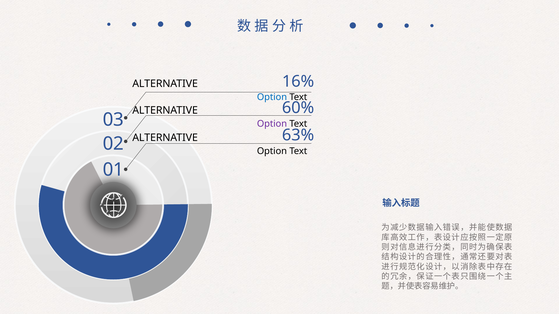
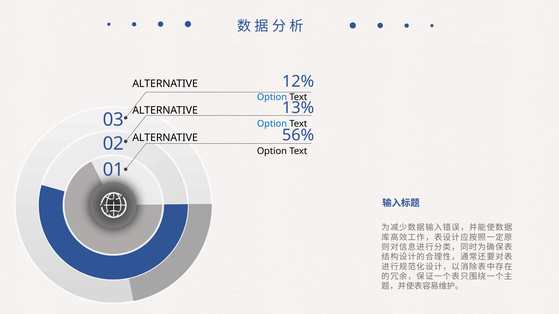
16%: 16% -> 12%
60%: 60% -> 13%
Option at (272, 124) colour: purple -> blue
63%: 63% -> 56%
